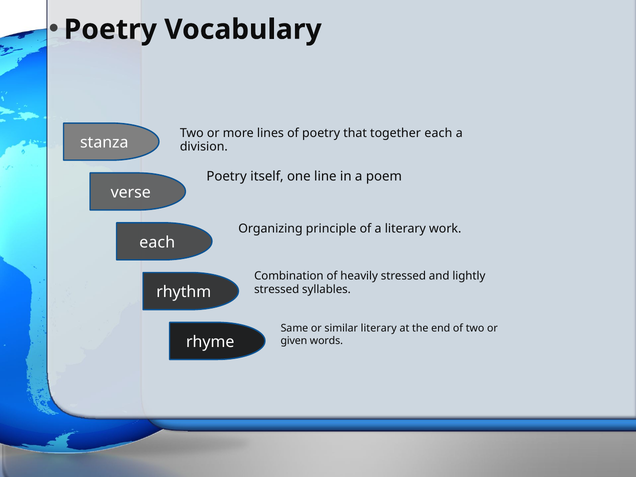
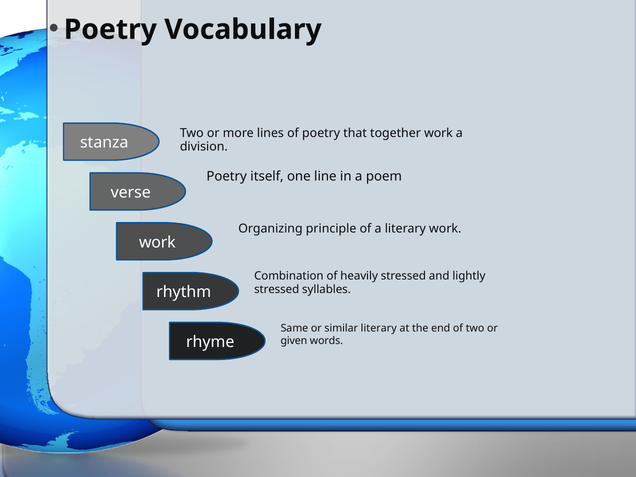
together each: each -> work
each at (157, 242): each -> work
